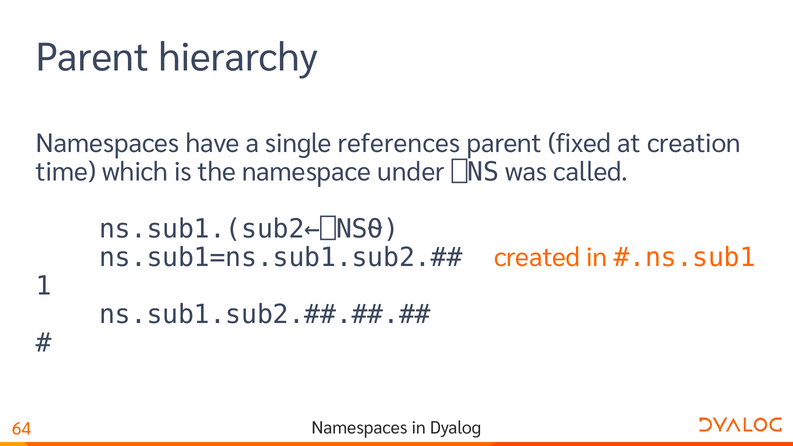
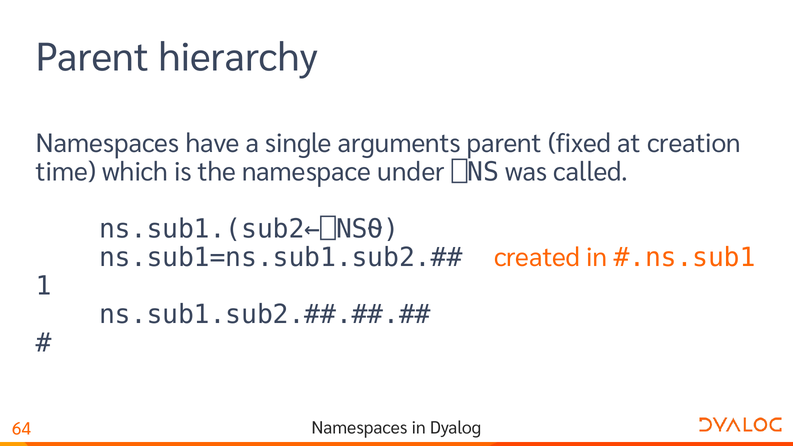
references: references -> arguments
